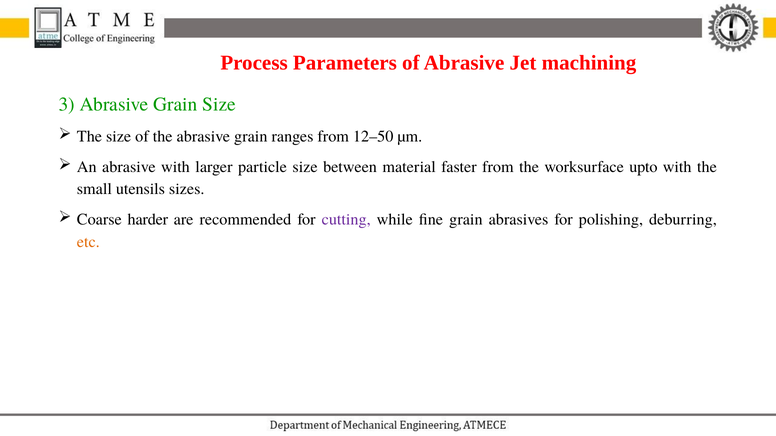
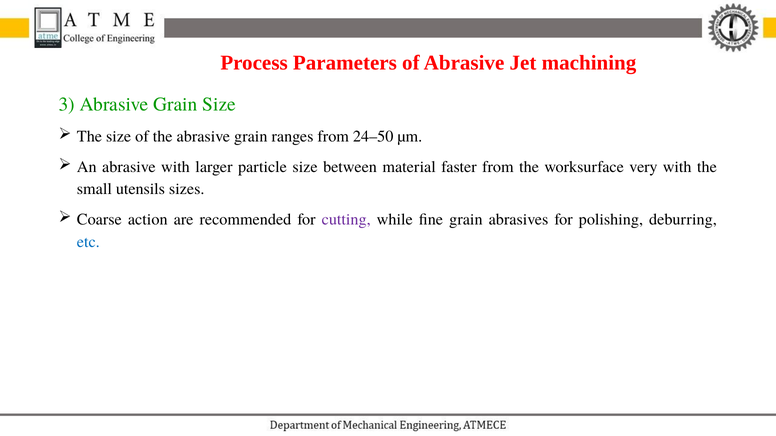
12–50: 12–50 -> 24–50
upto: upto -> very
harder: harder -> action
etc colour: orange -> blue
